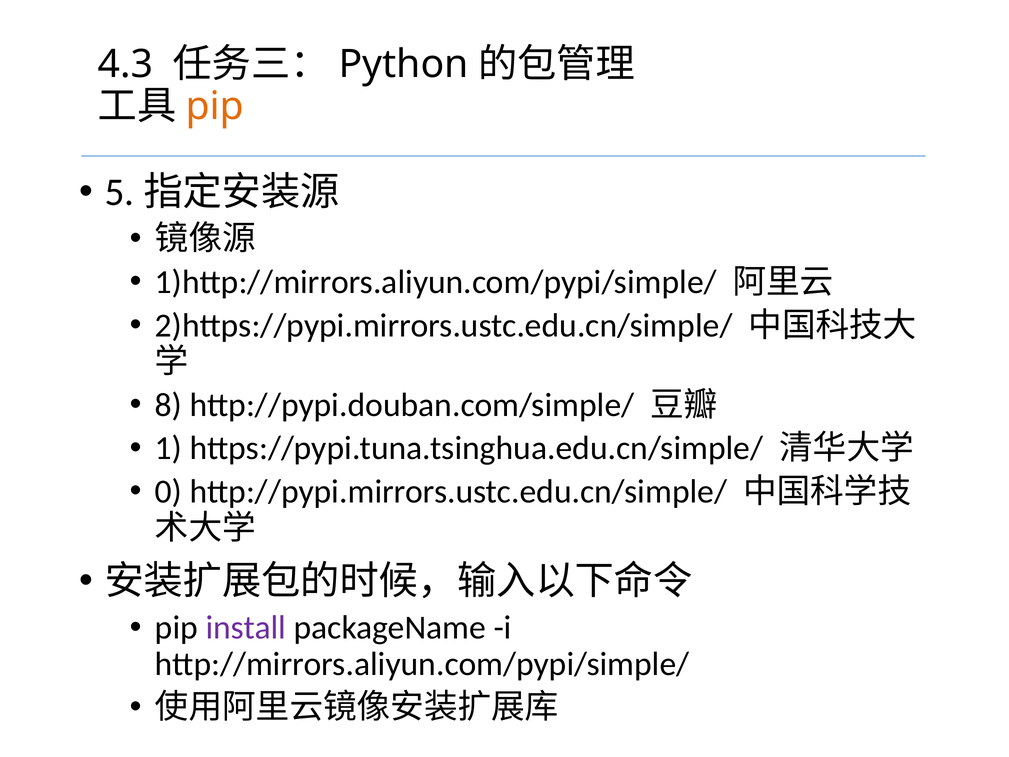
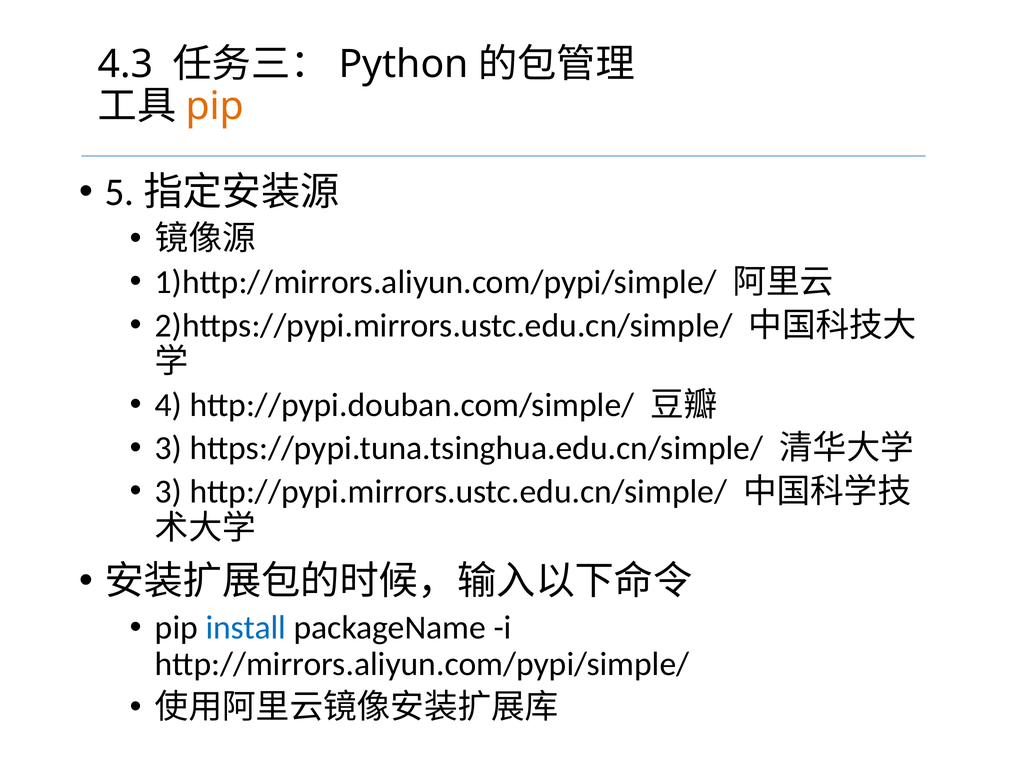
8: 8 -> 4
1 at (169, 448): 1 -> 3
0 at (169, 492): 0 -> 3
install colour: purple -> blue
